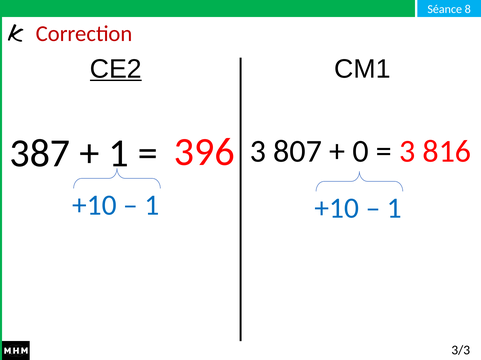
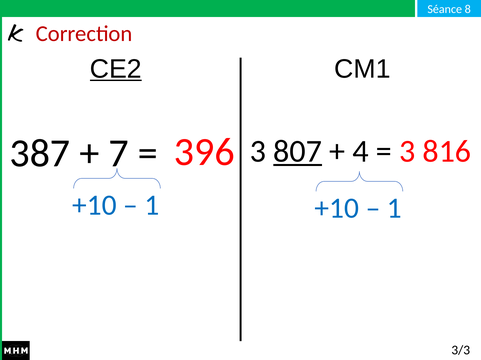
1 at (119, 154): 1 -> 7
807 underline: none -> present
0: 0 -> 4
